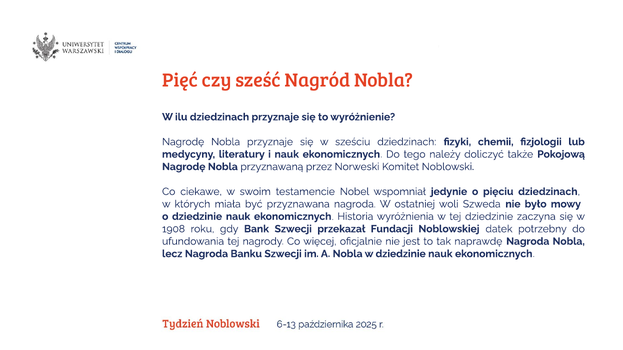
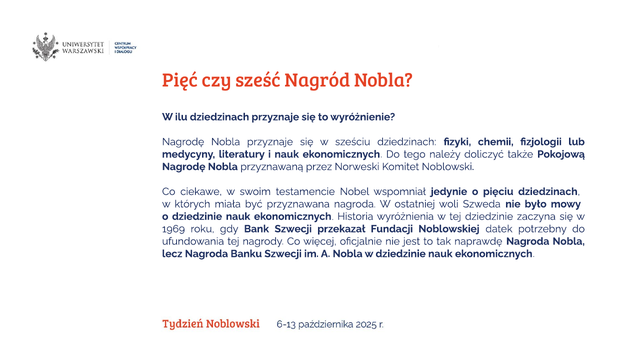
1908: 1908 -> 1969
